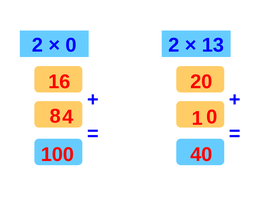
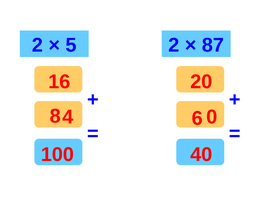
0 at (71, 45): 0 -> 5
13: 13 -> 87
1: 1 -> 6
